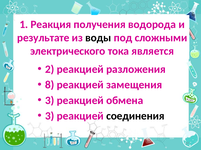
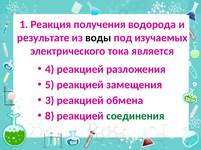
сложными: сложными -> изучаемых
2: 2 -> 4
8: 8 -> 5
3 at (50, 117): 3 -> 8
соединения colour: black -> green
